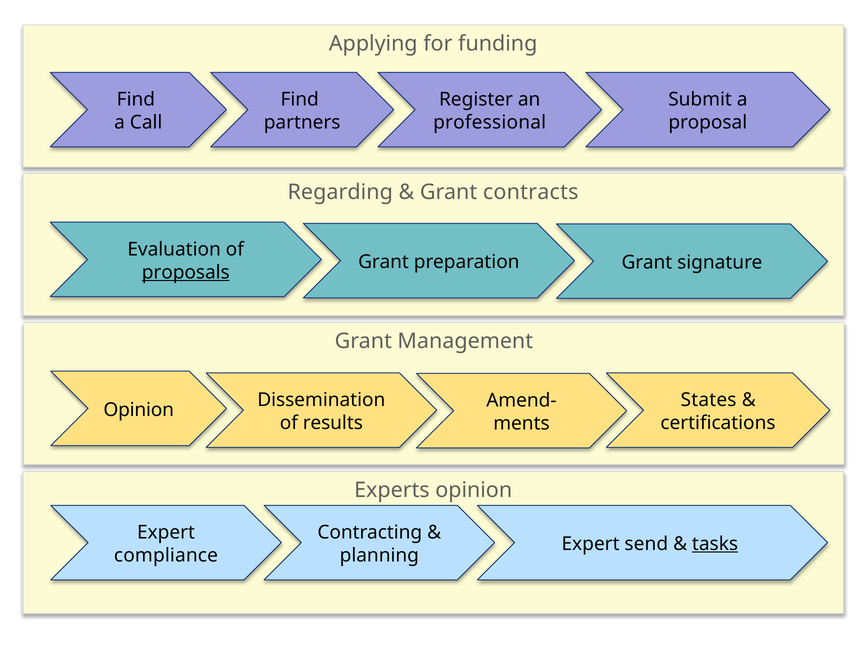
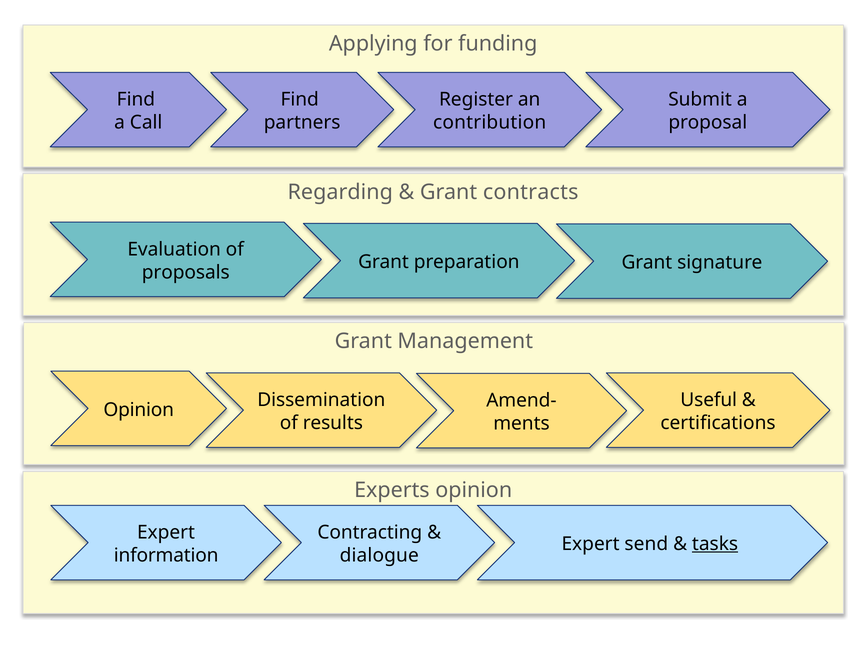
professional: professional -> contribution
proposals underline: present -> none
States: States -> Useful
compliance: compliance -> information
planning: planning -> dialogue
